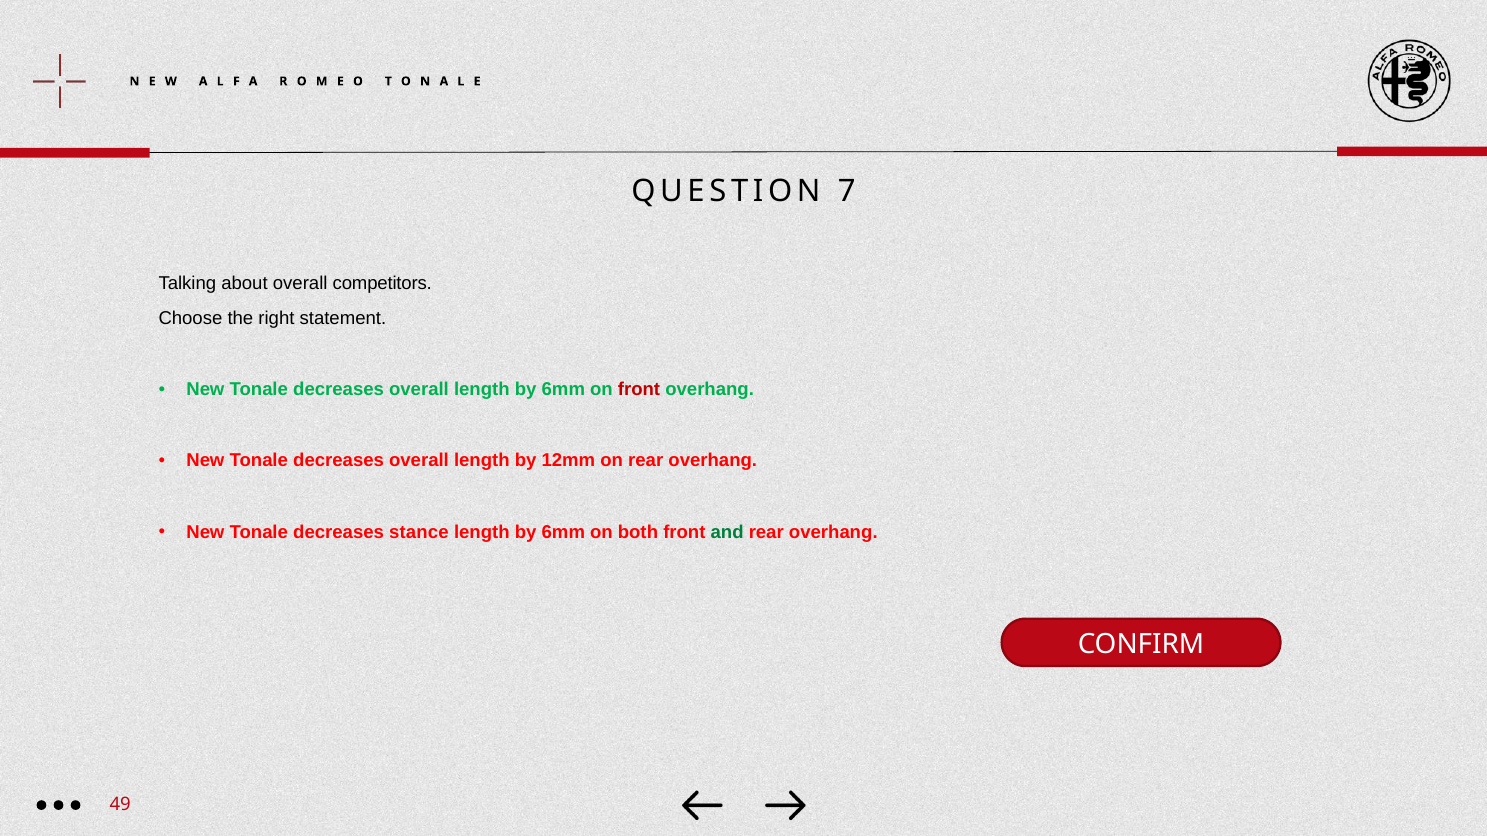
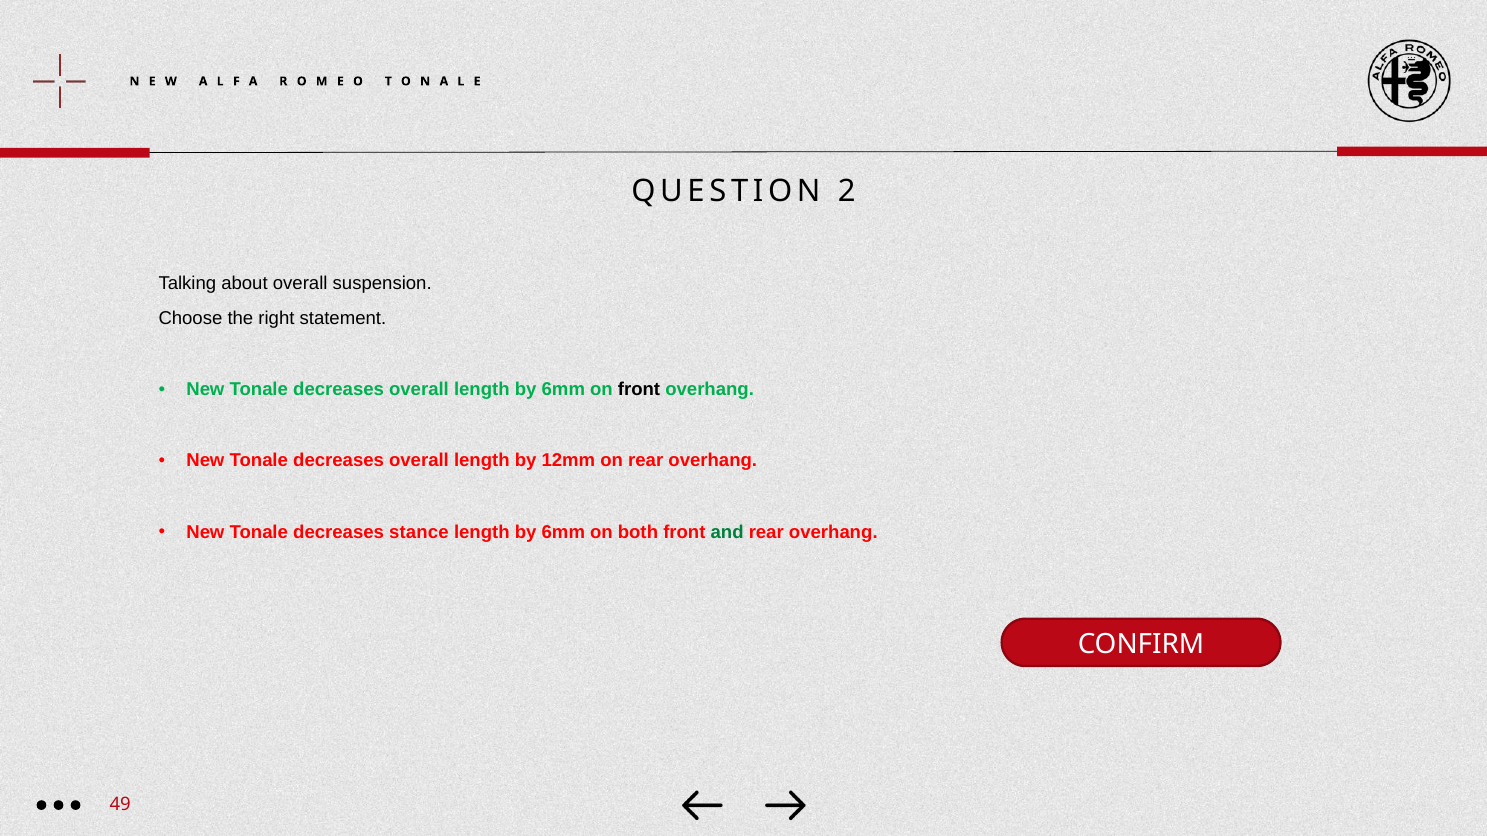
7: 7 -> 2
competitors: competitors -> suspension
front at (639, 390) colour: red -> black
